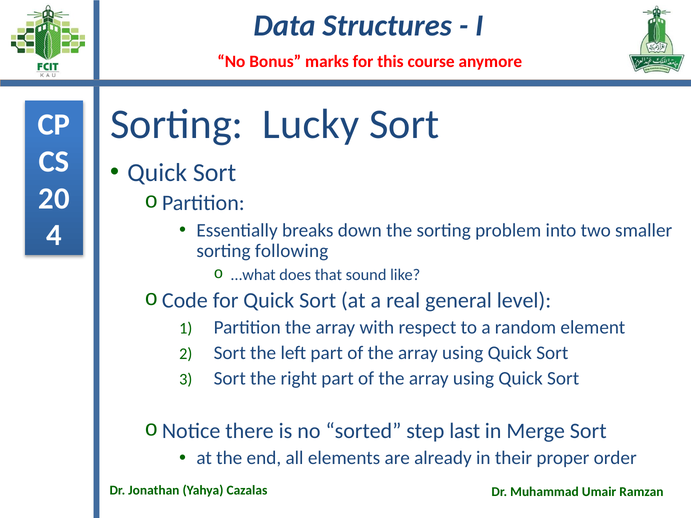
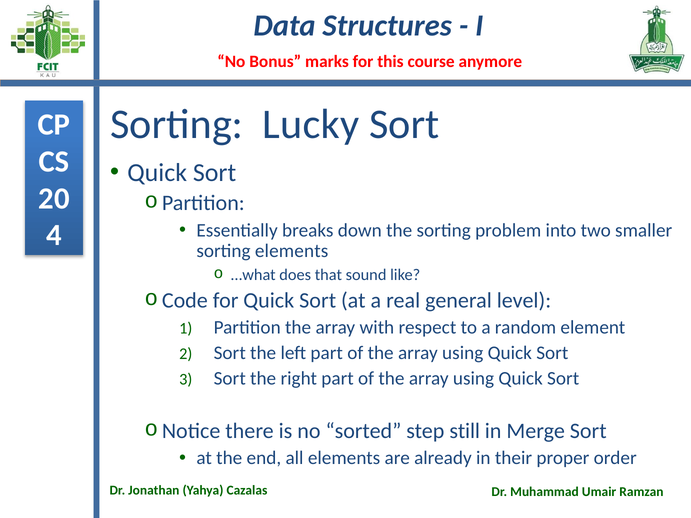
sorting following: following -> elements
last: last -> still
